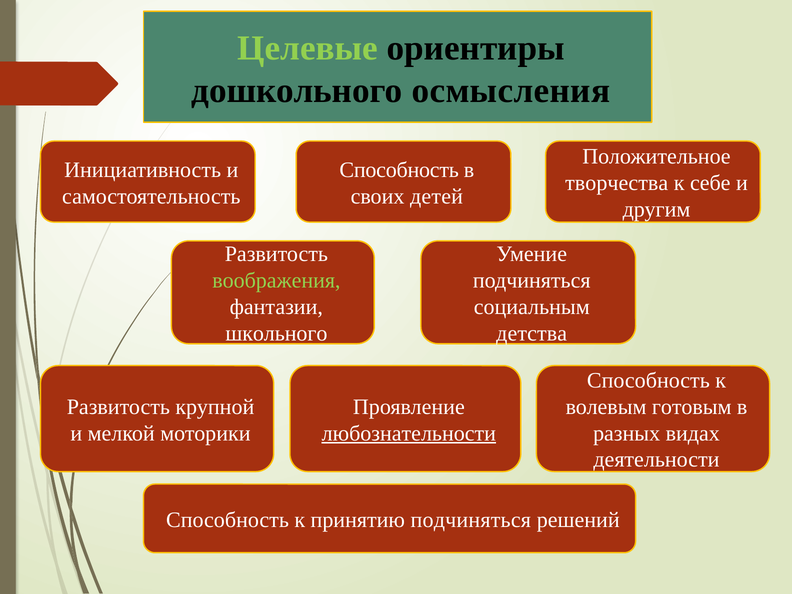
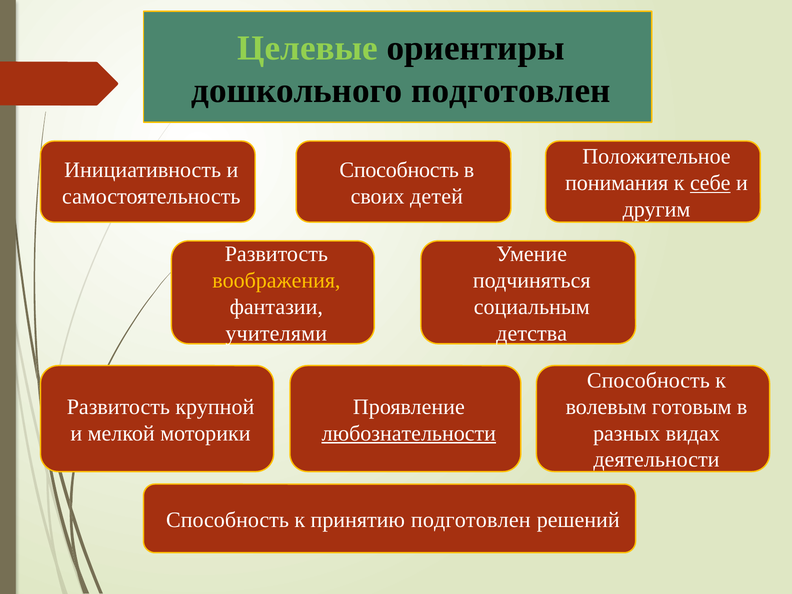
дошкольного осмысления: осмысления -> подготовлен
творчества: творчества -> понимания
себе underline: none -> present
воображения colour: light green -> yellow
школьного: школьного -> учителями
принятию подчиняться: подчиняться -> подготовлен
